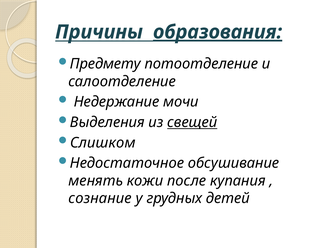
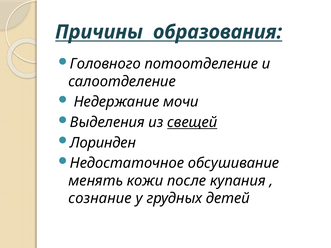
образования underline: present -> none
Предмету: Предмету -> Головного
Слишком: Слишком -> Лоринден
